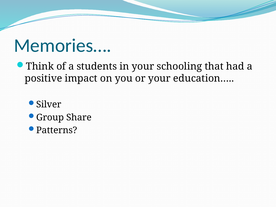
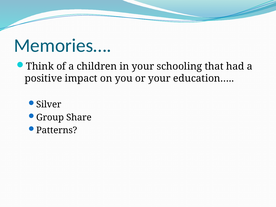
students: students -> children
